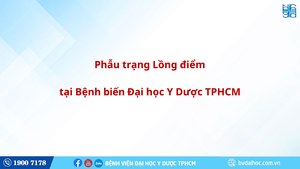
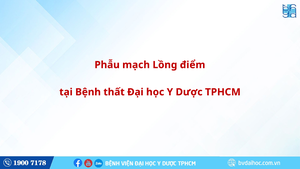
trạng: trạng -> mạch
biến: biến -> thất
